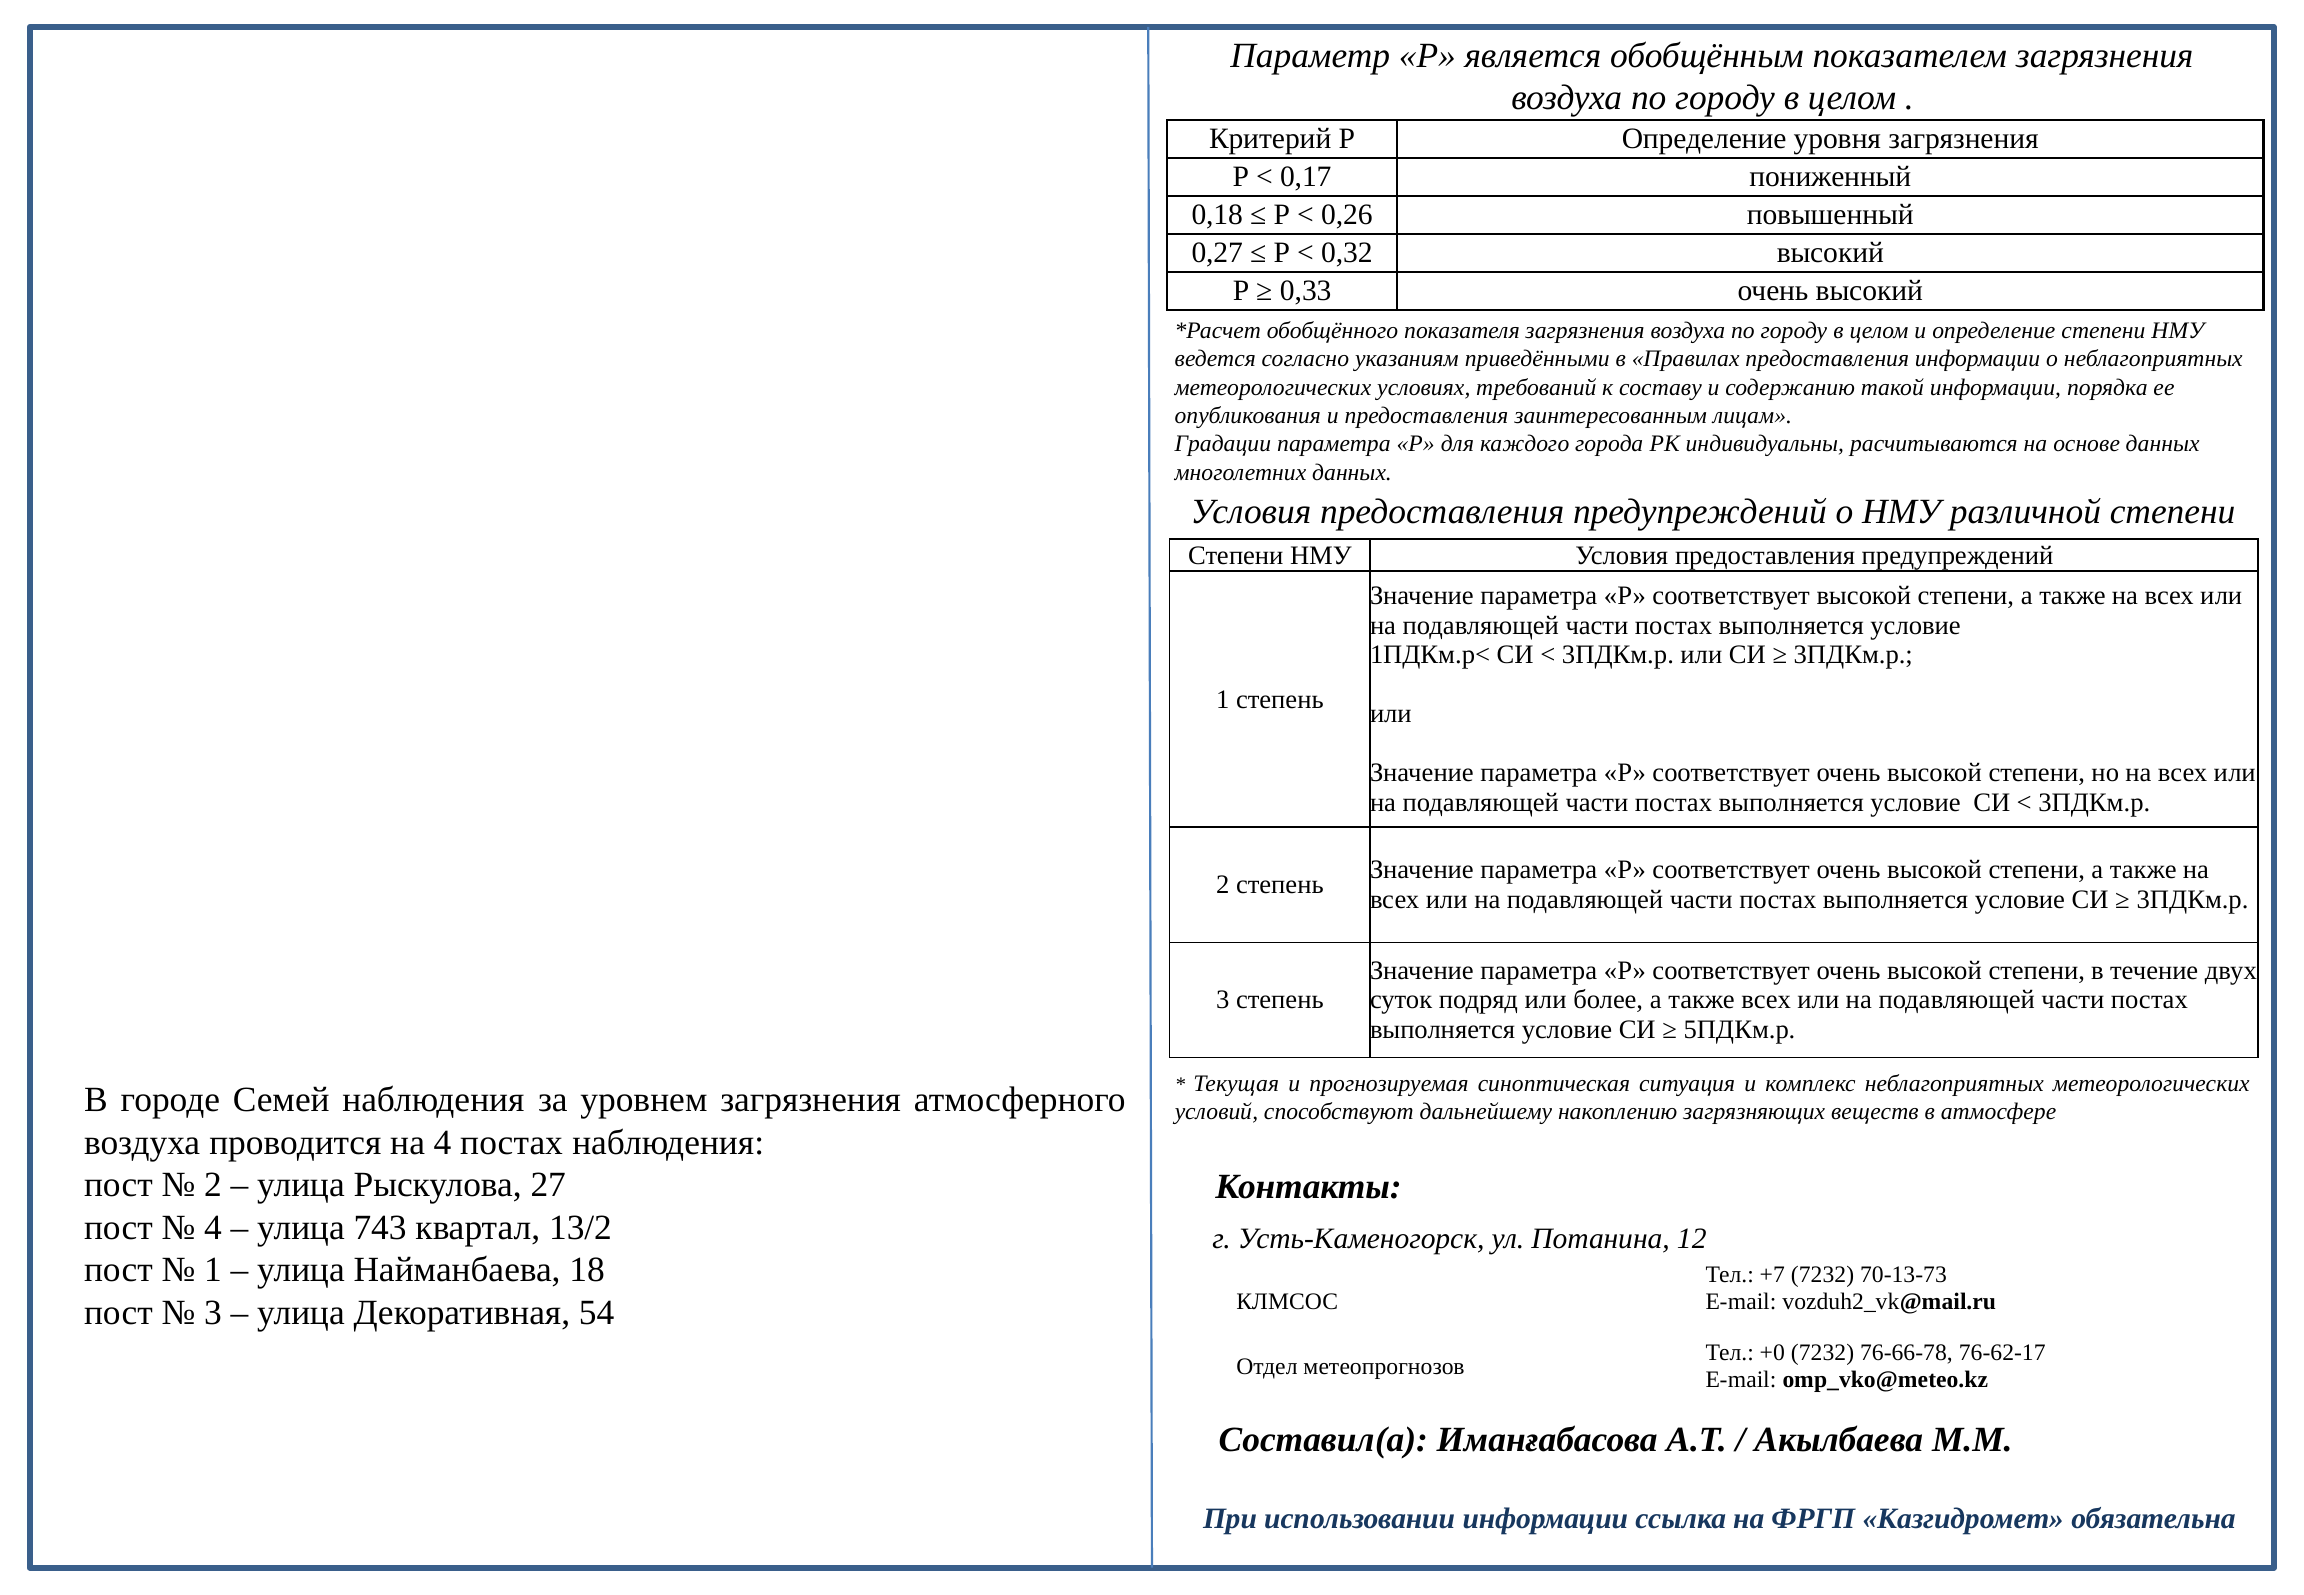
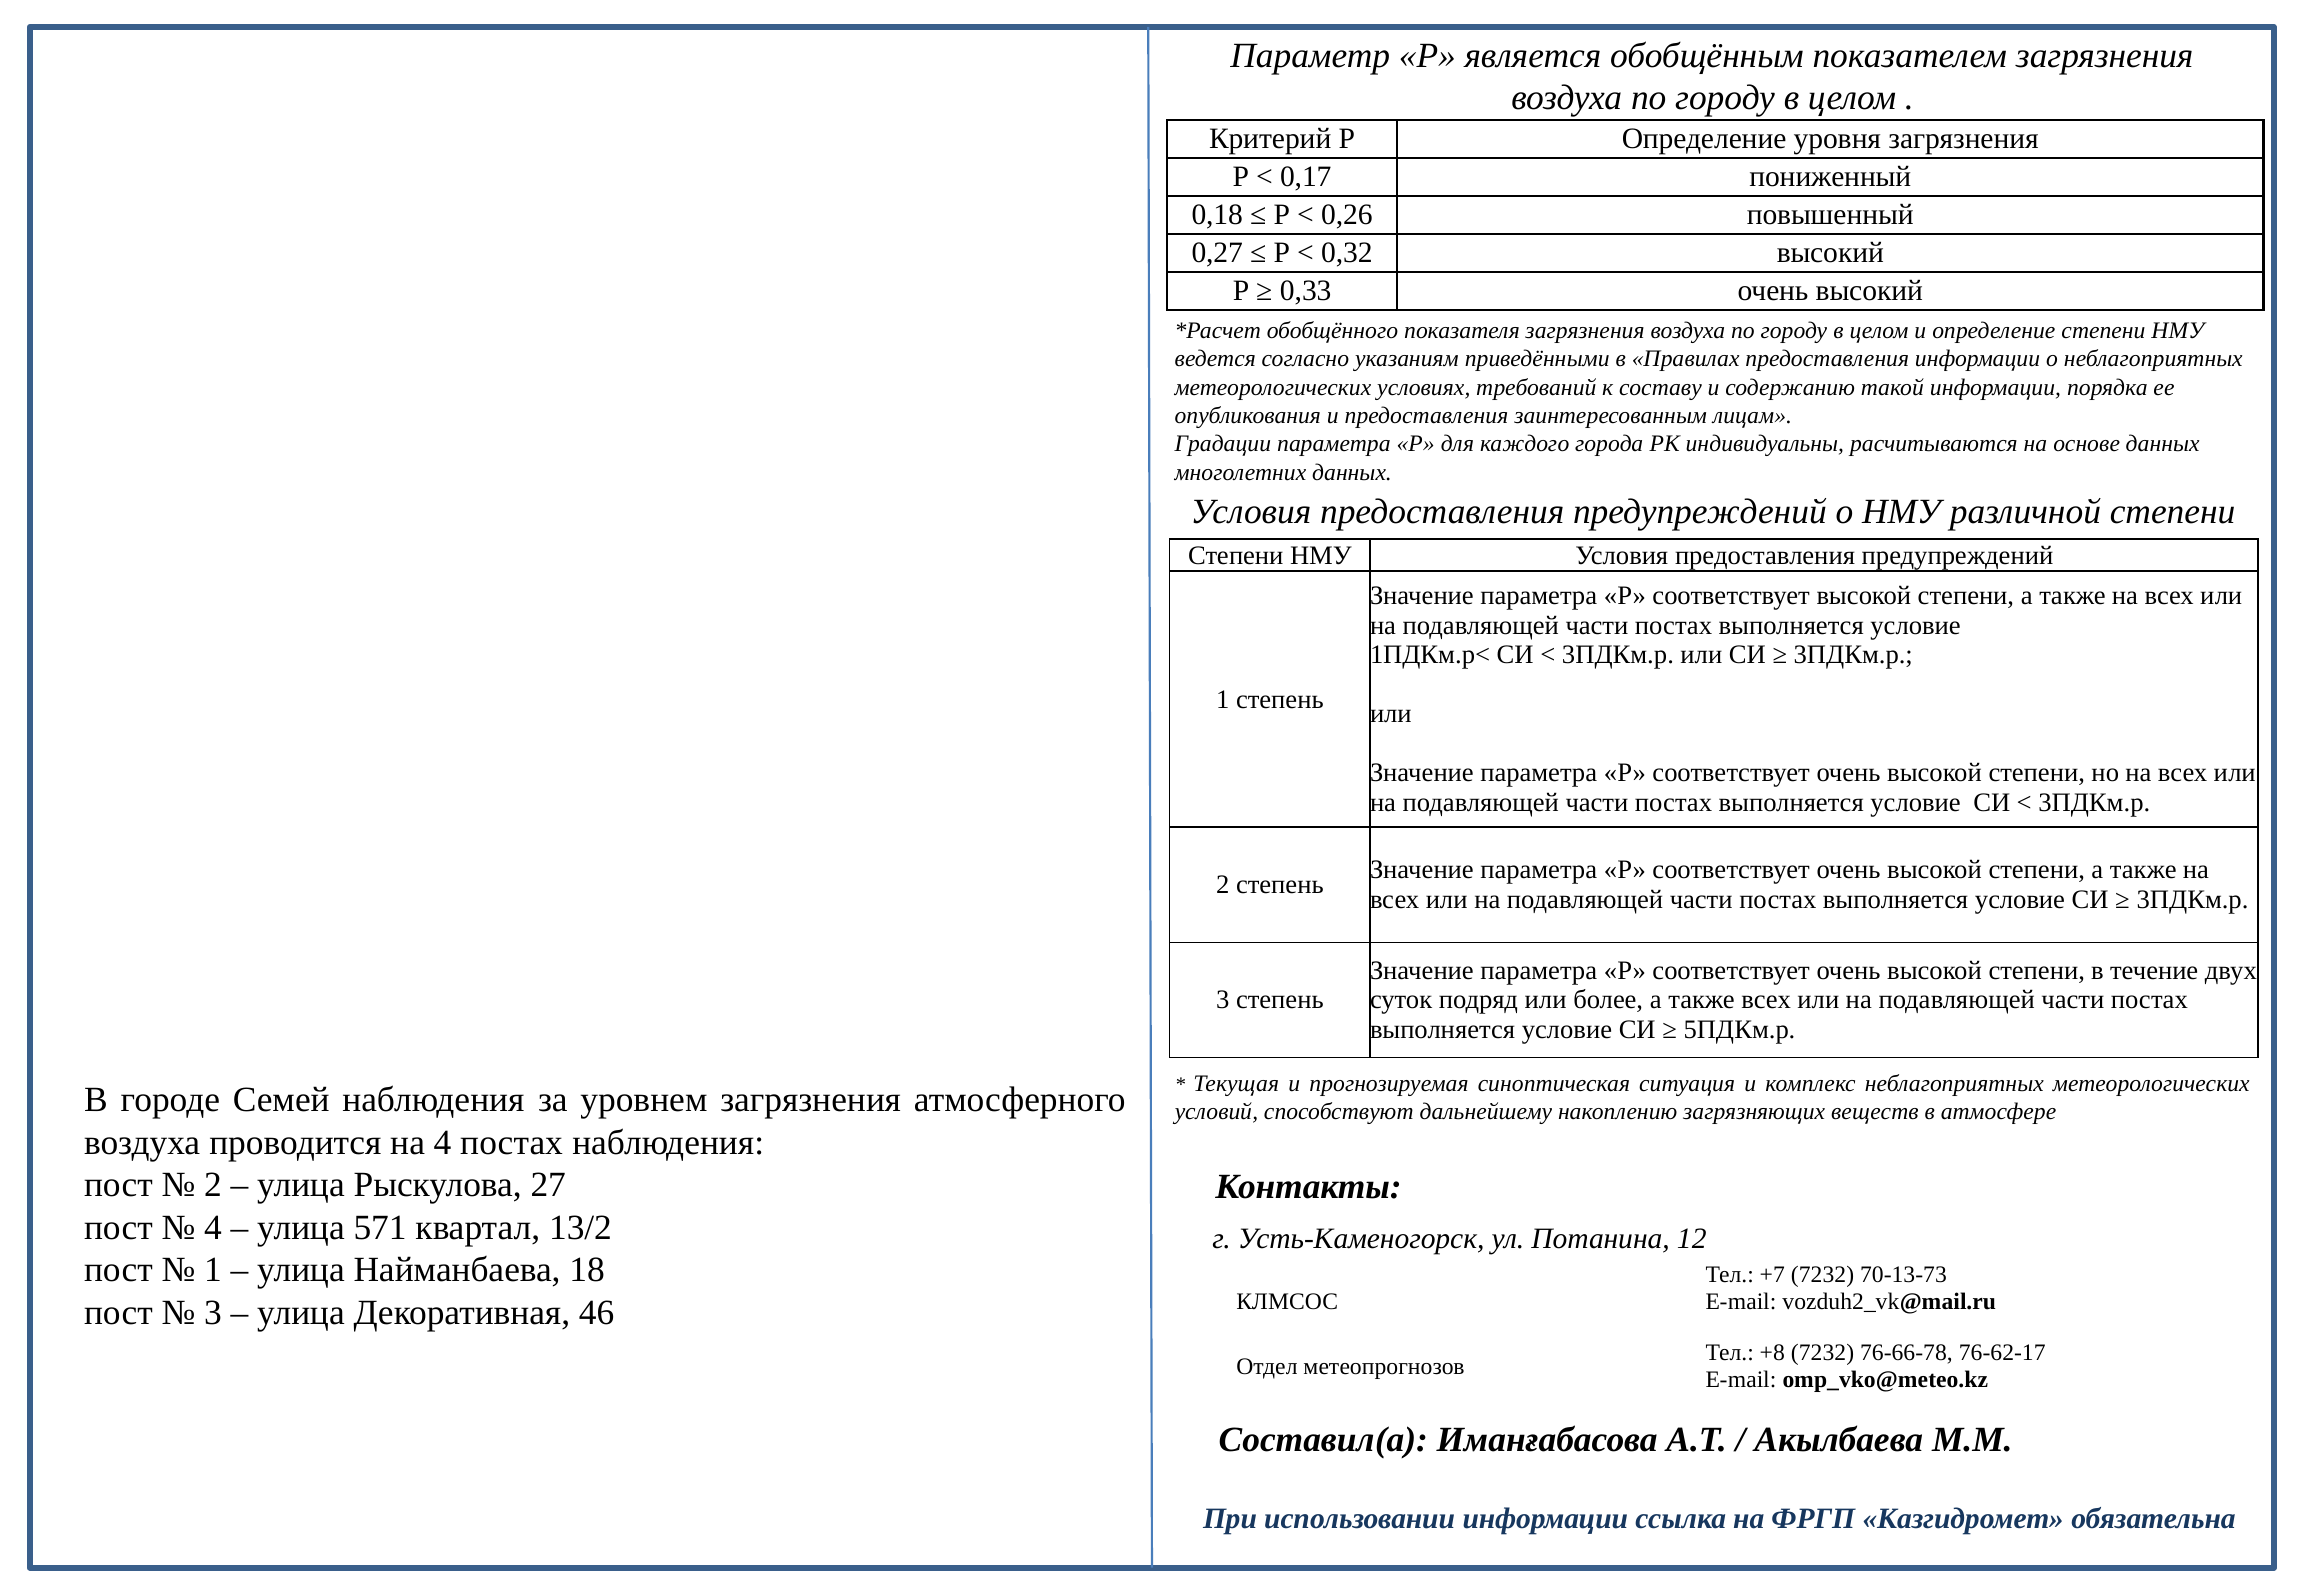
743: 743 -> 571
54: 54 -> 46
+0: +0 -> +8
